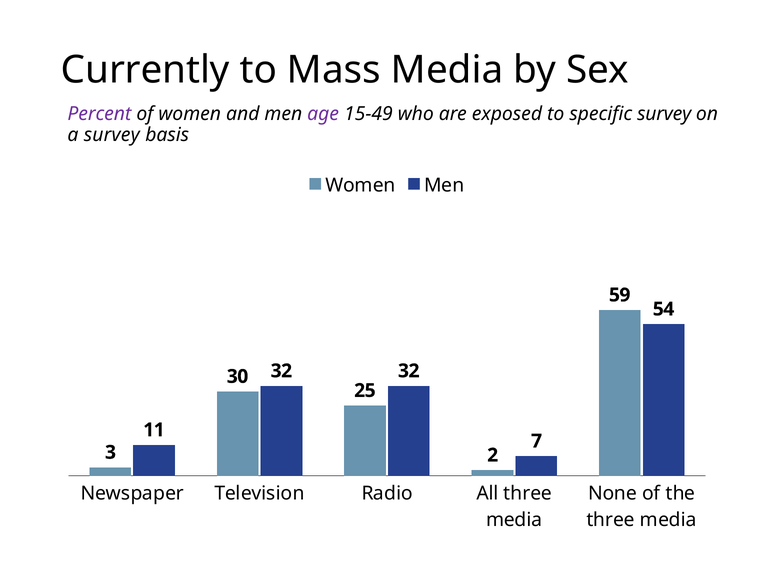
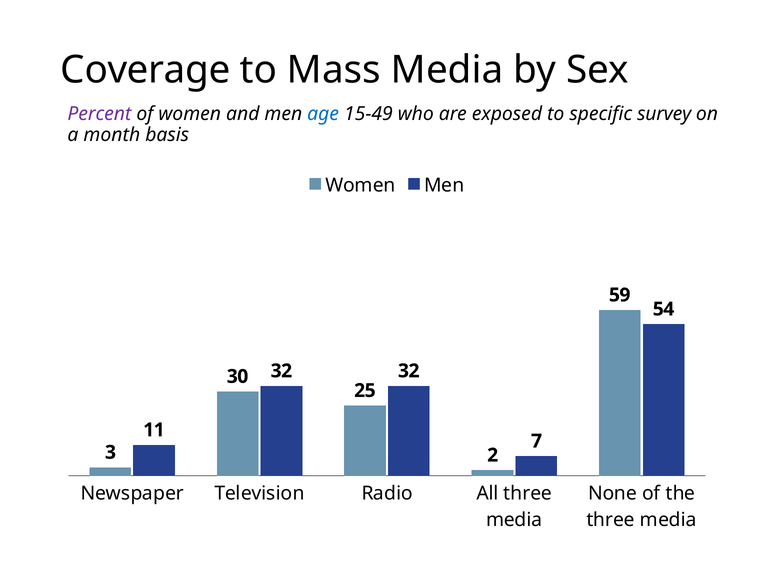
Currently: Currently -> Coverage
age colour: purple -> blue
a survey: survey -> month
